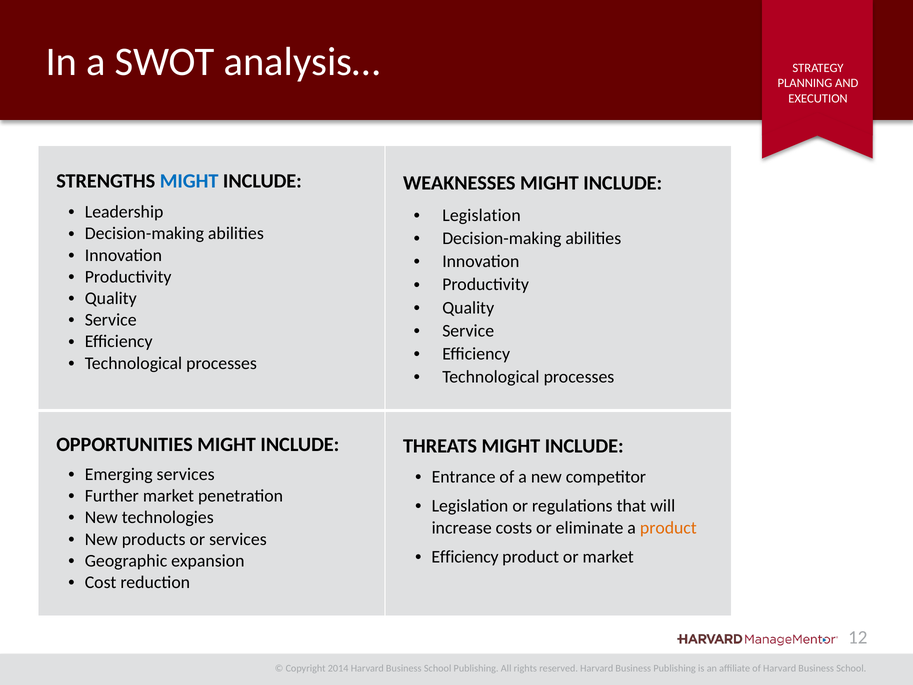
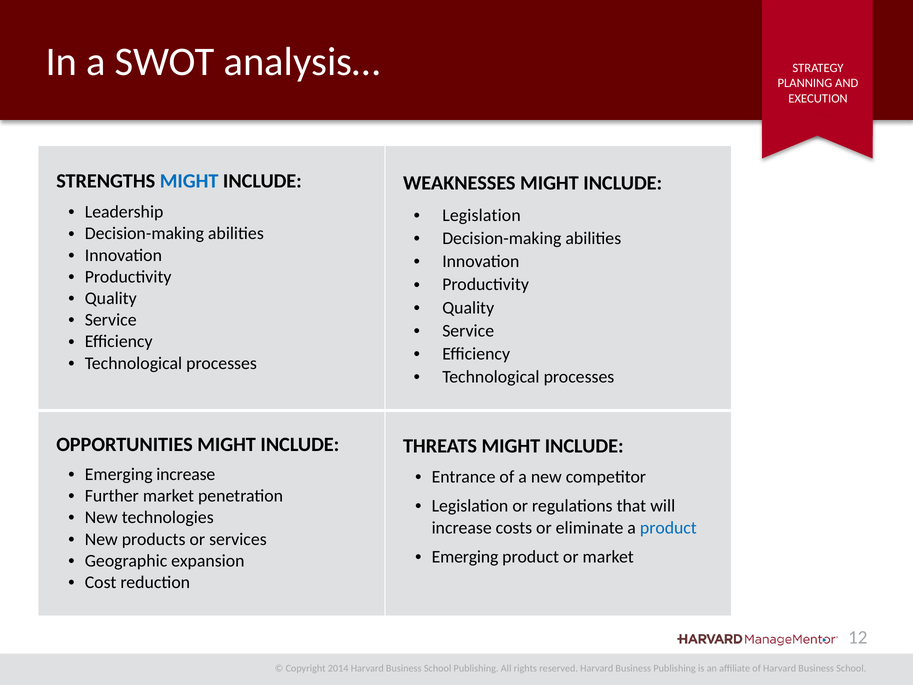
Emerging services: services -> increase
product at (668, 527) colour: orange -> blue
Efficiency at (465, 557): Efficiency -> Emerging
